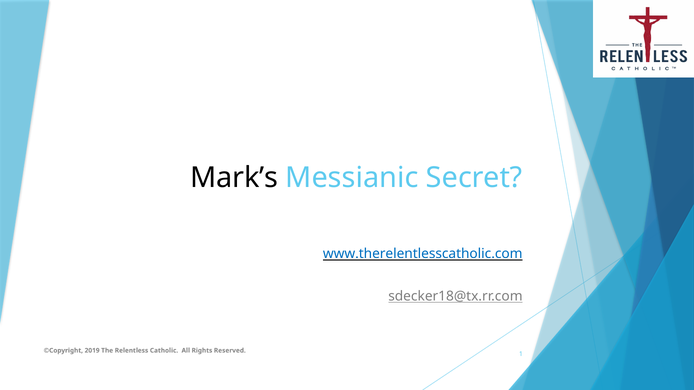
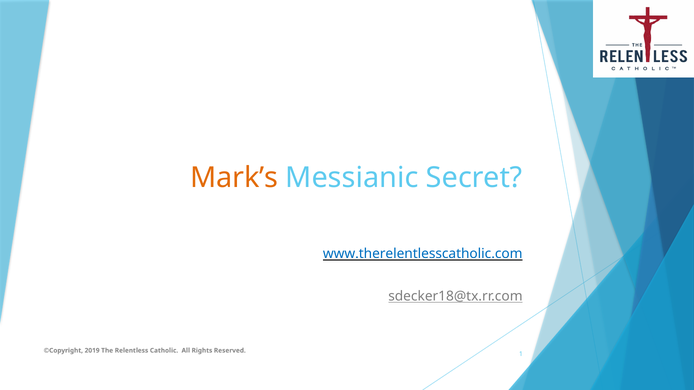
Mark’s colour: black -> orange
